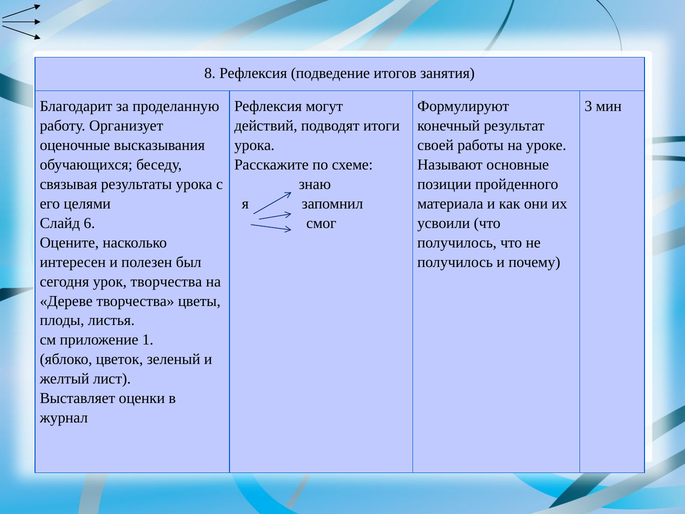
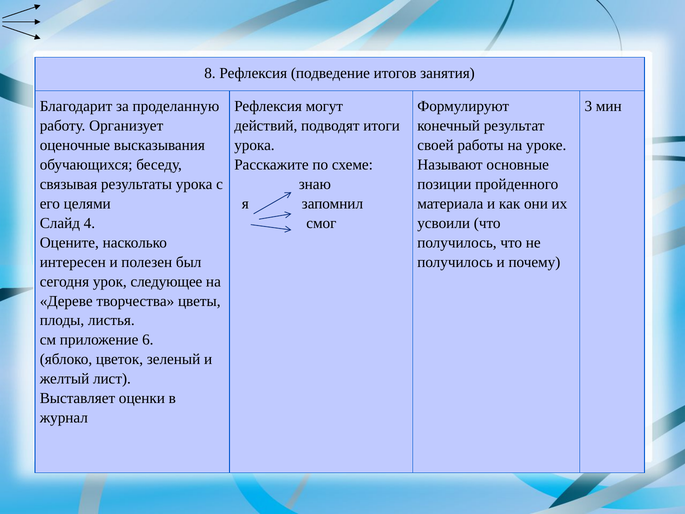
6: 6 -> 4
урок творчества: творчества -> следующее
1: 1 -> 6
